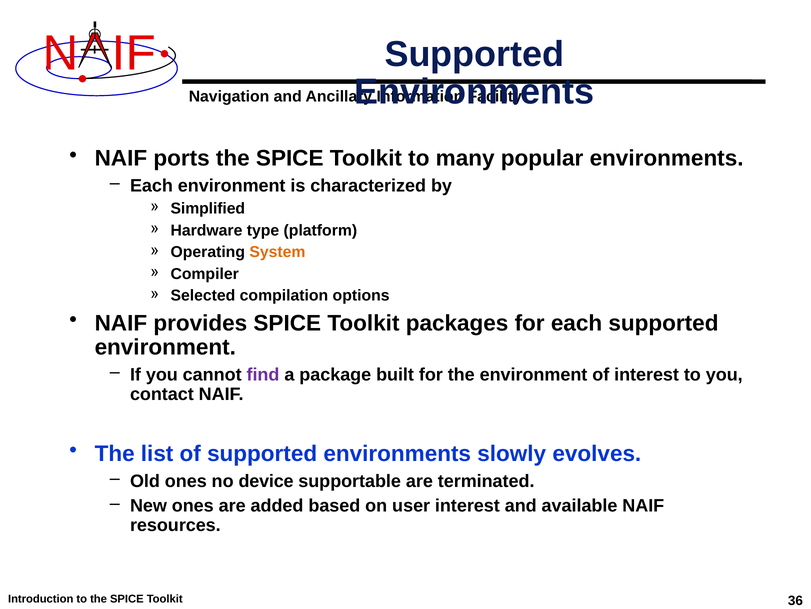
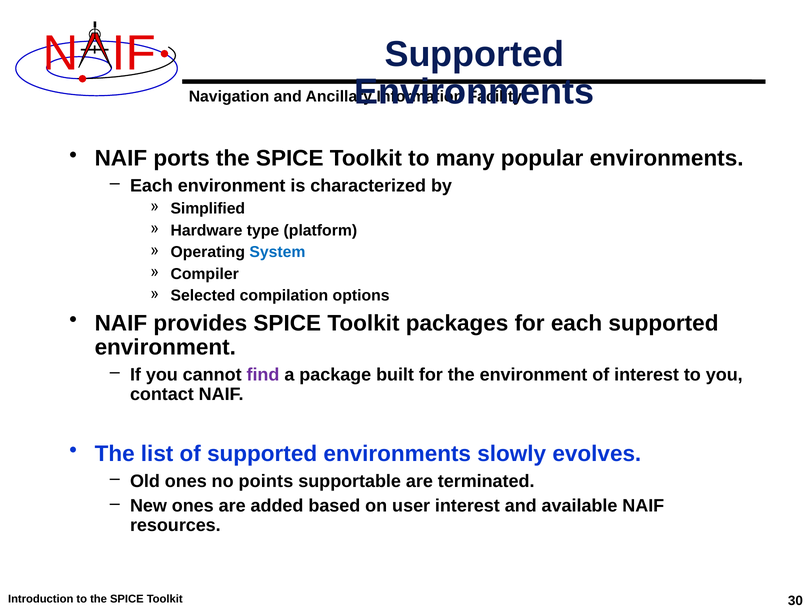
System colour: orange -> blue
device: device -> points
36: 36 -> 30
